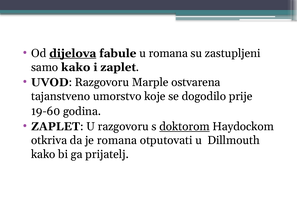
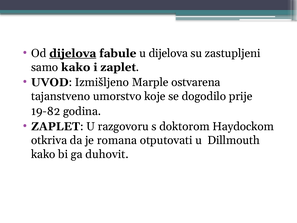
u romana: romana -> dijelova
Razgovoru at (102, 82): Razgovoru -> Izmišljeno
19-60: 19-60 -> 19-82
doktorom underline: present -> none
prijatelj: prijatelj -> duhovit
